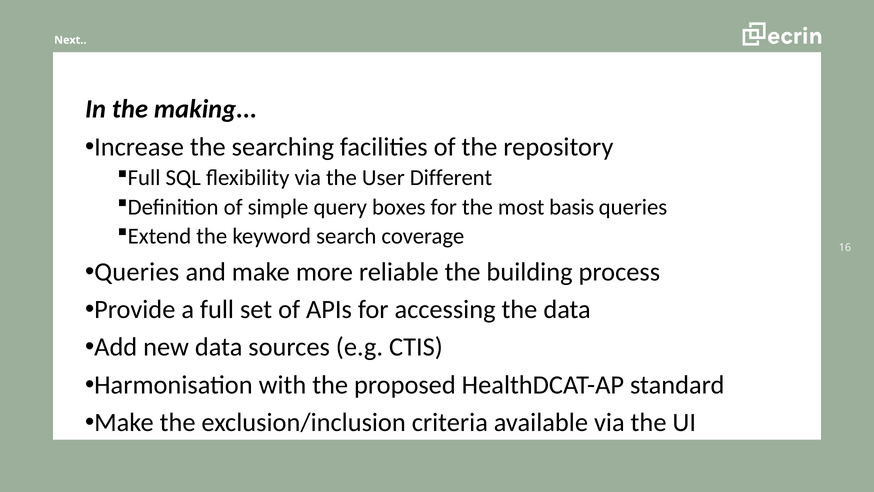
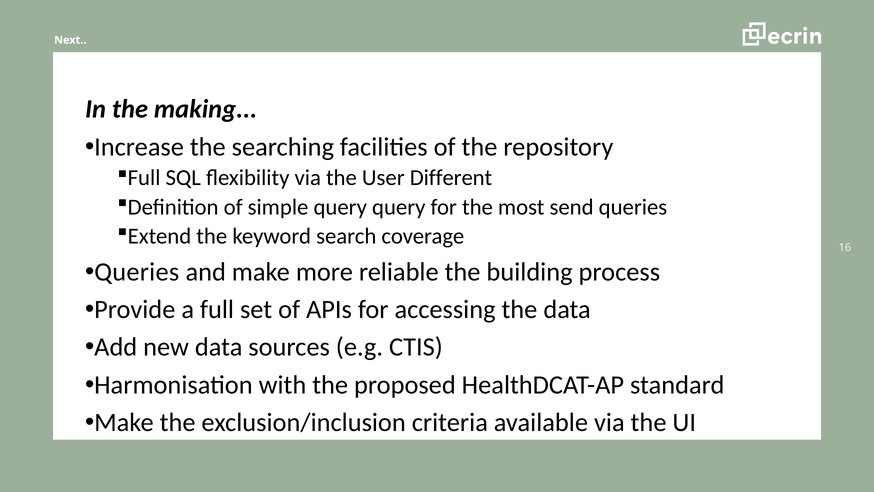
query boxes: boxes -> query
basis: basis -> send
